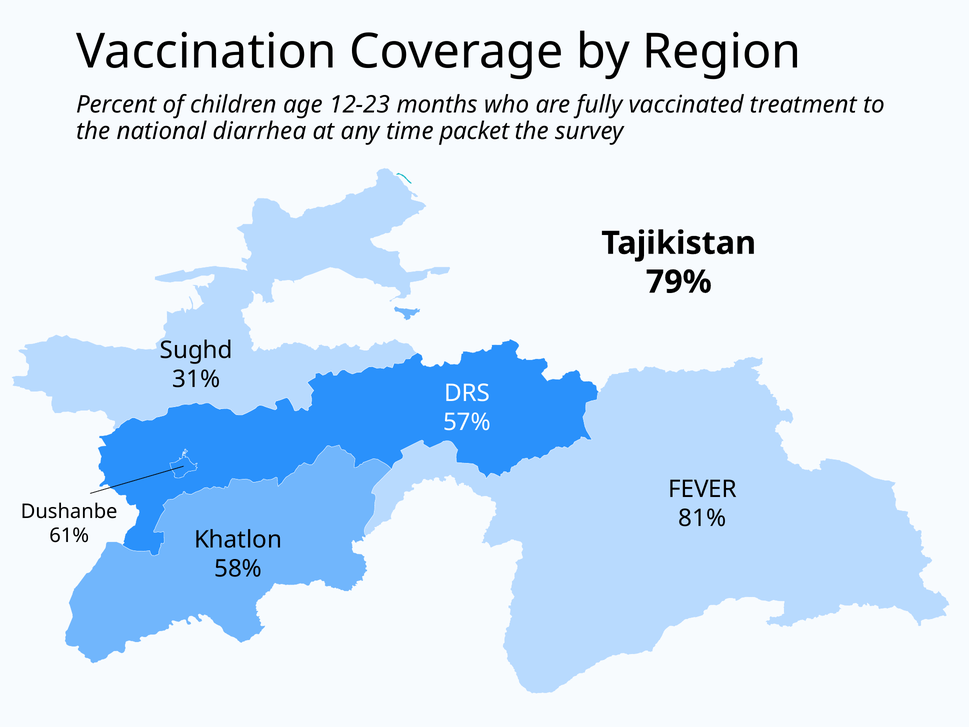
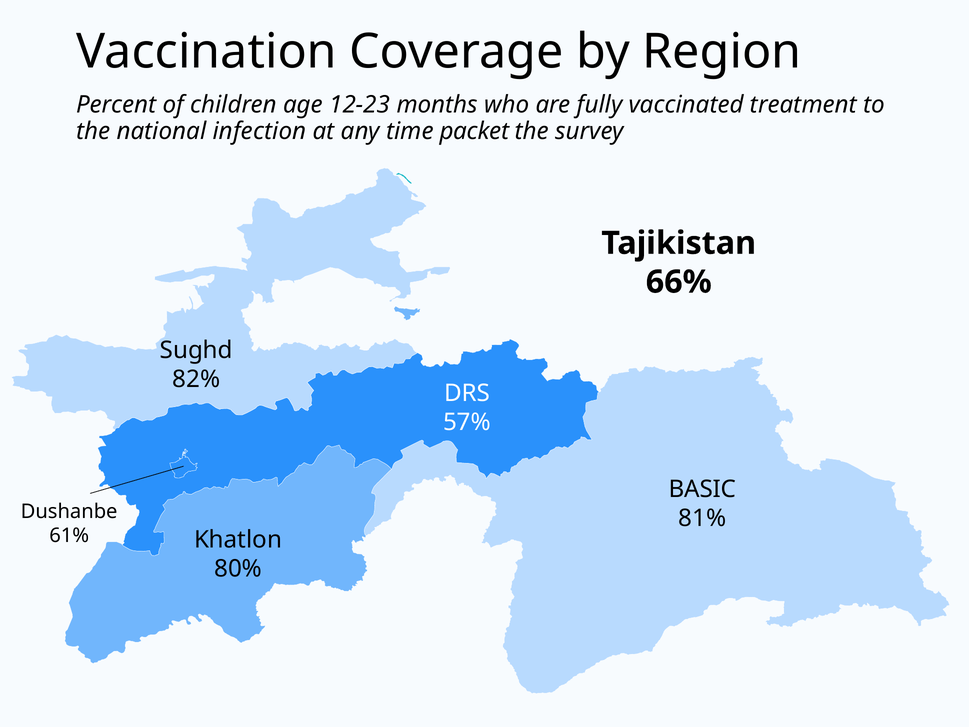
diarrhea: diarrhea -> infection
79%: 79% -> 66%
31%: 31% -> 82%
FEVER: FEVER -> BASIC
58%: 58% -> 80%
